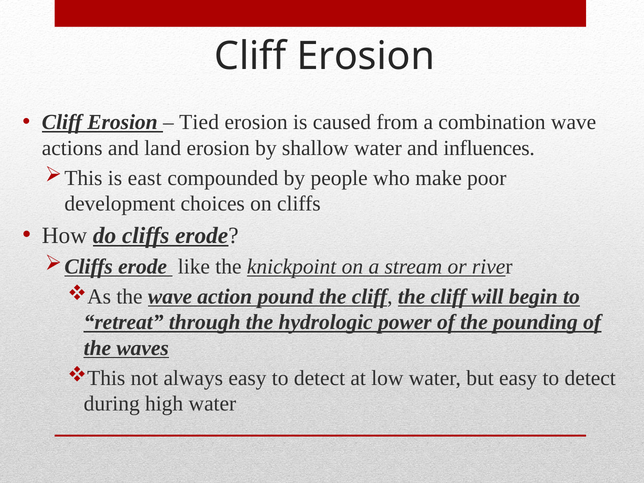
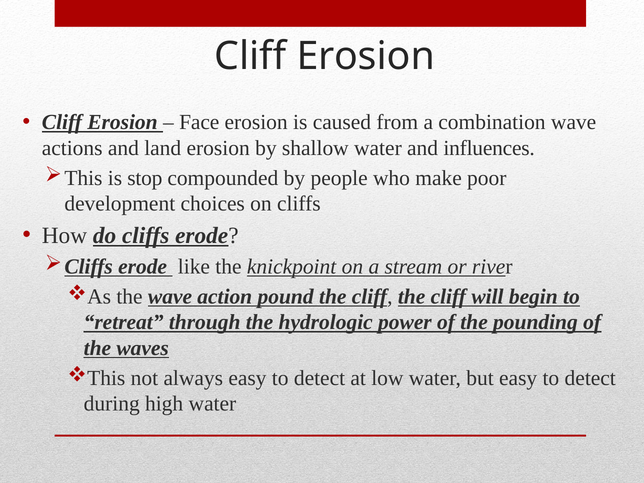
Tied: Tied -> Face
east: east -> stop
